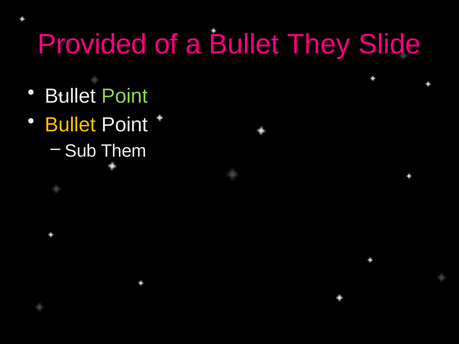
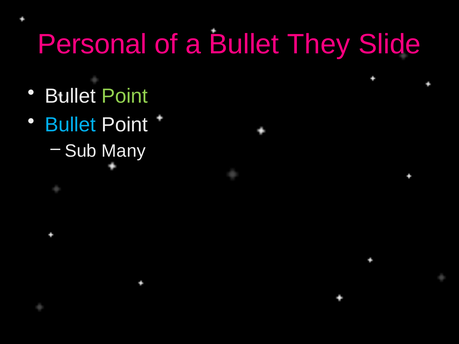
Provided: Provided -> Personal
Bullet at (70, 125) colour: yellow -> light blue
Them: Them -> Many
